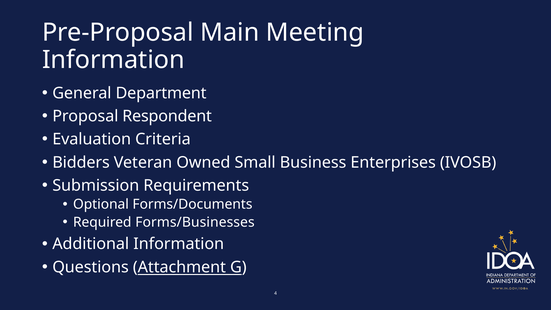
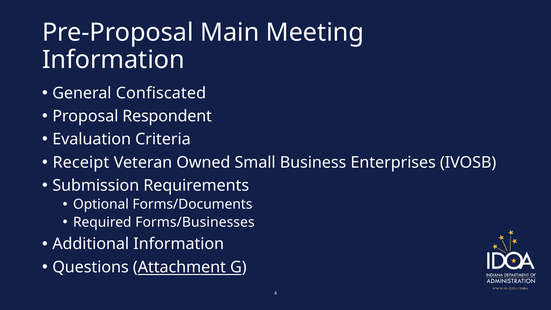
Department: Department -> Confiscated
Bidders: Bidders -> Receipt
